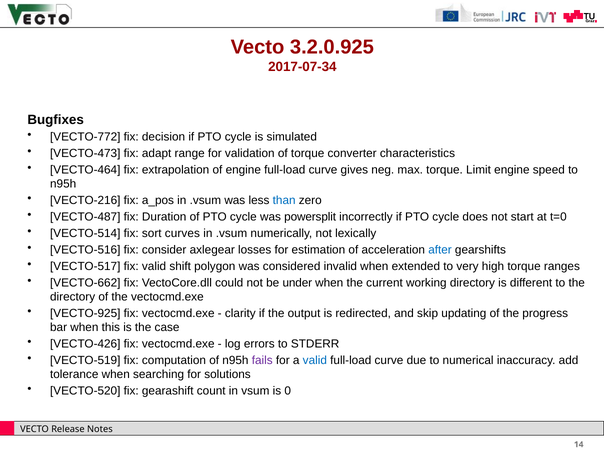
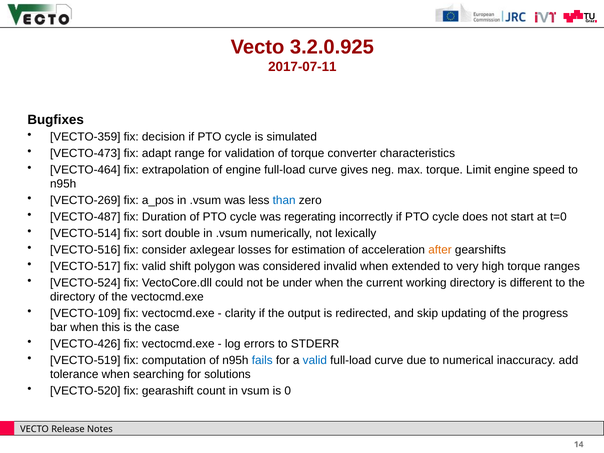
2017-07-34: 2017-07-34 -> 2017-07-11
VECTO-772: VECTO-772 -> VECTO-359
VECTO-216: VECTO-216 -> VECTO-269
powersplit: powersplit -> regerating
curves: curves -> double
after colour: blue -> orange
VECTO-662: VECTO-662 -> VECTO-524
VECTO-925: VECTO-925 -> VECTO-109
fails colour: purple -> blue
